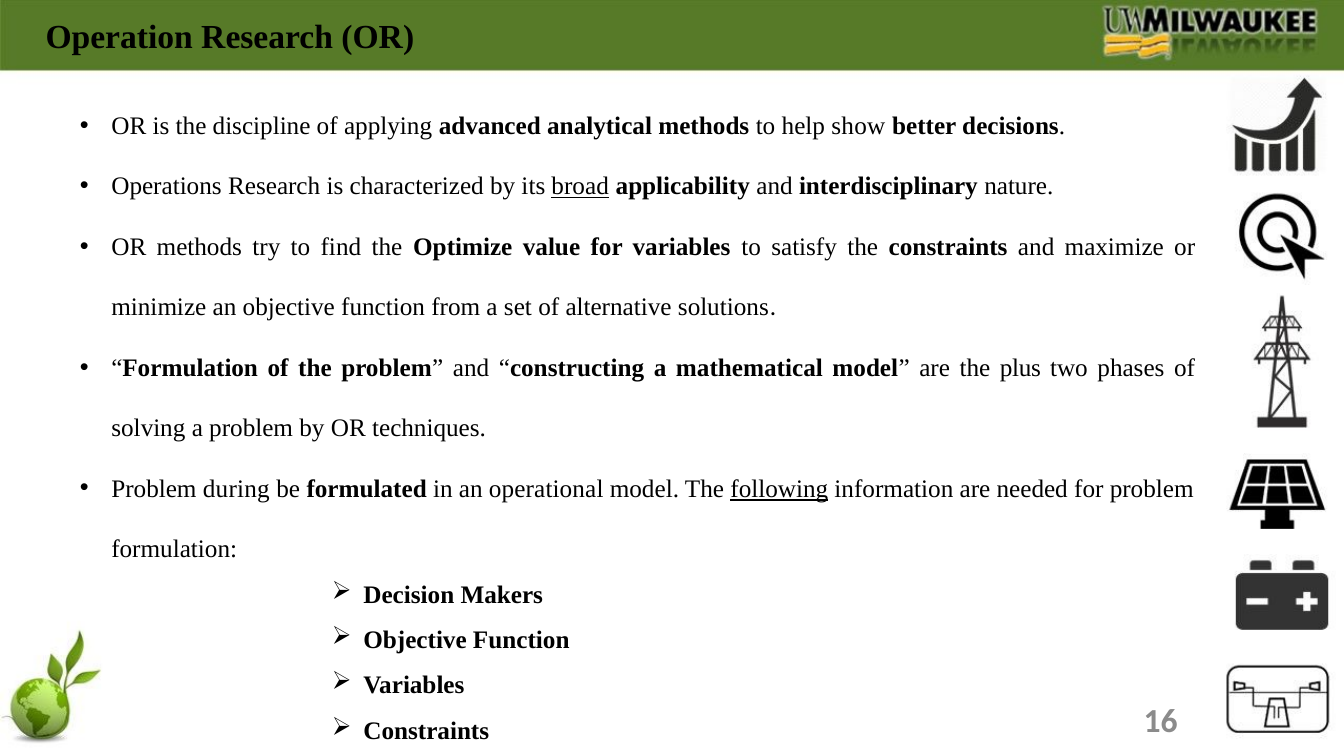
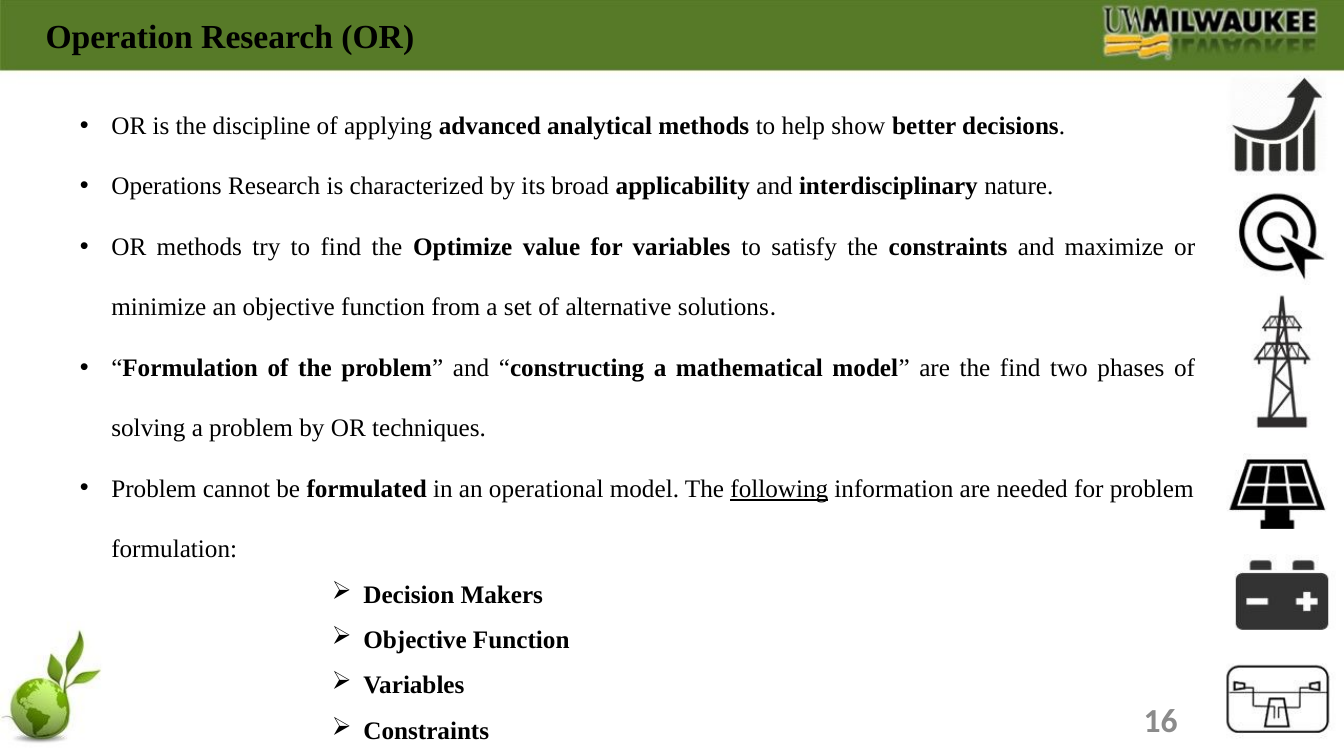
broad underline: present -> none
the plus: plus -> find
during: during -> cannot
